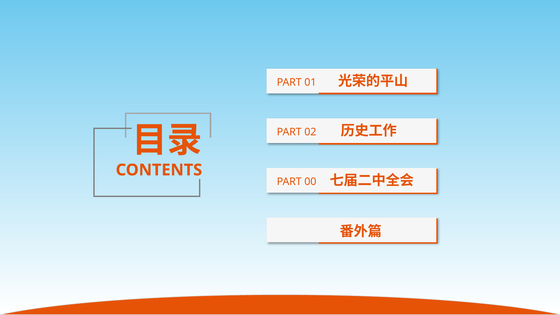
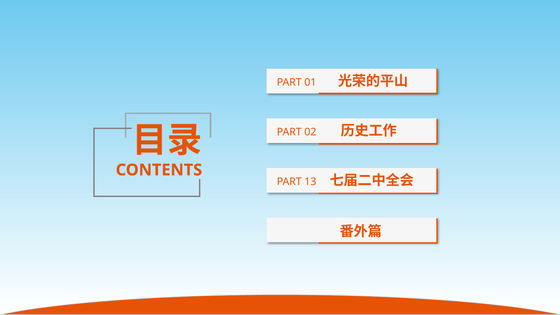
00: 00 -> 13
